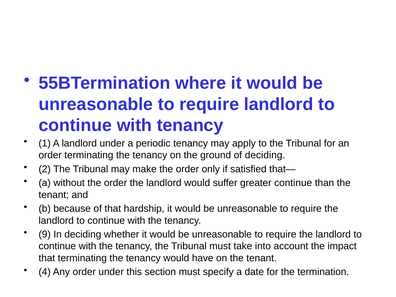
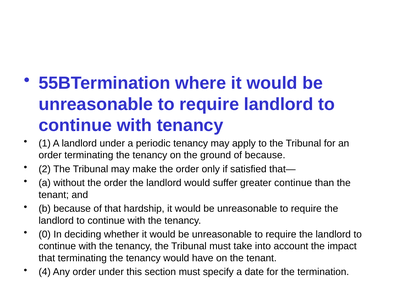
of deciding: deciding -> because
9: 9 -> 0
